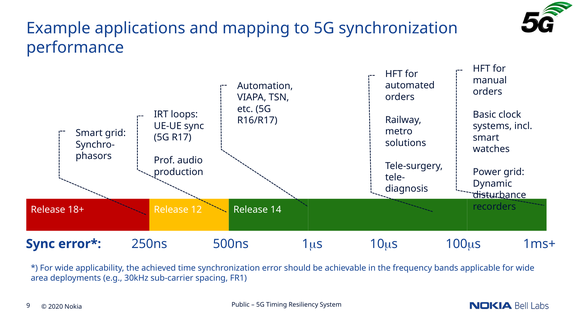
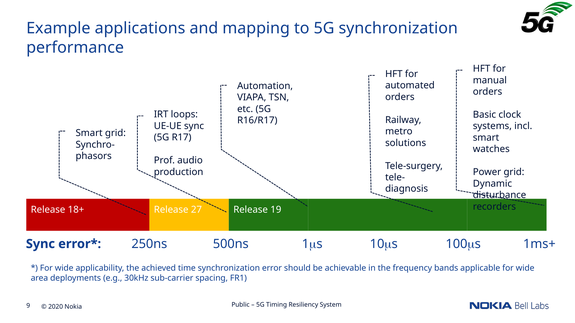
12: 12 -> 27
14: 14 -> 19
